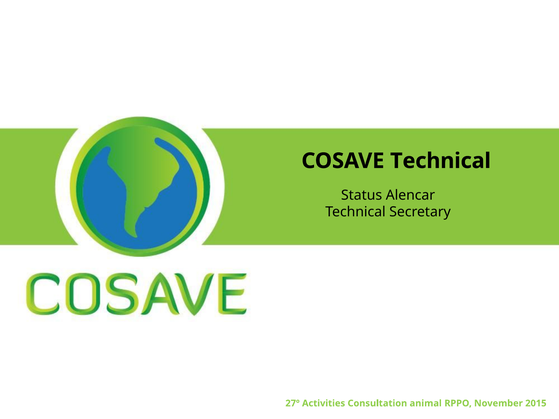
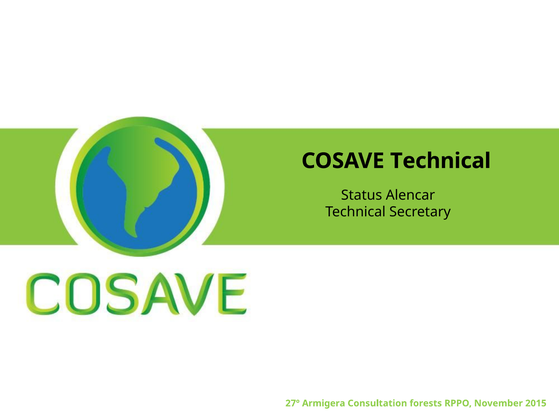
Activities: Activities -> Armigera
animal: animal -> forests
